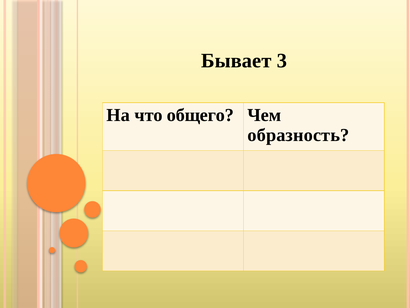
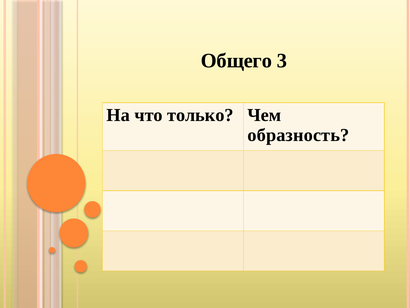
Бывает: Бывает -> Общего
общего: общего -> только
